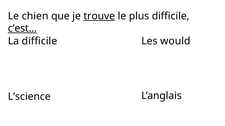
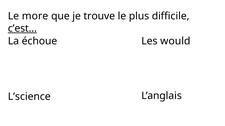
chien: chien -> more
trouve underline: present -> none
La difficile: difficile -> échoue
